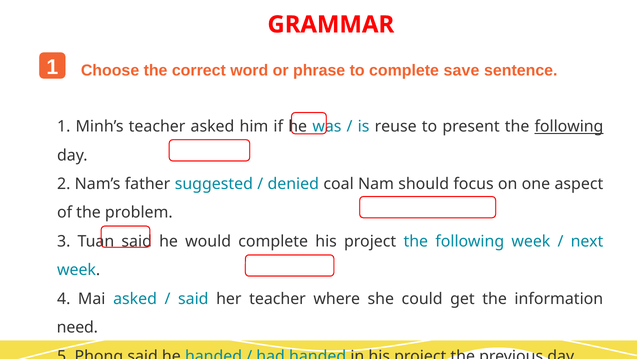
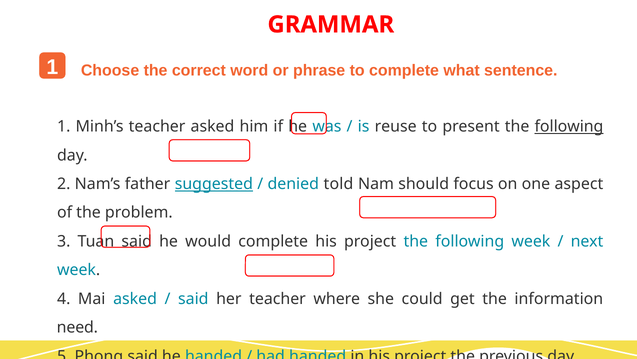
save: save -> what
suggested underline: none -> present
coal: coal -> told
